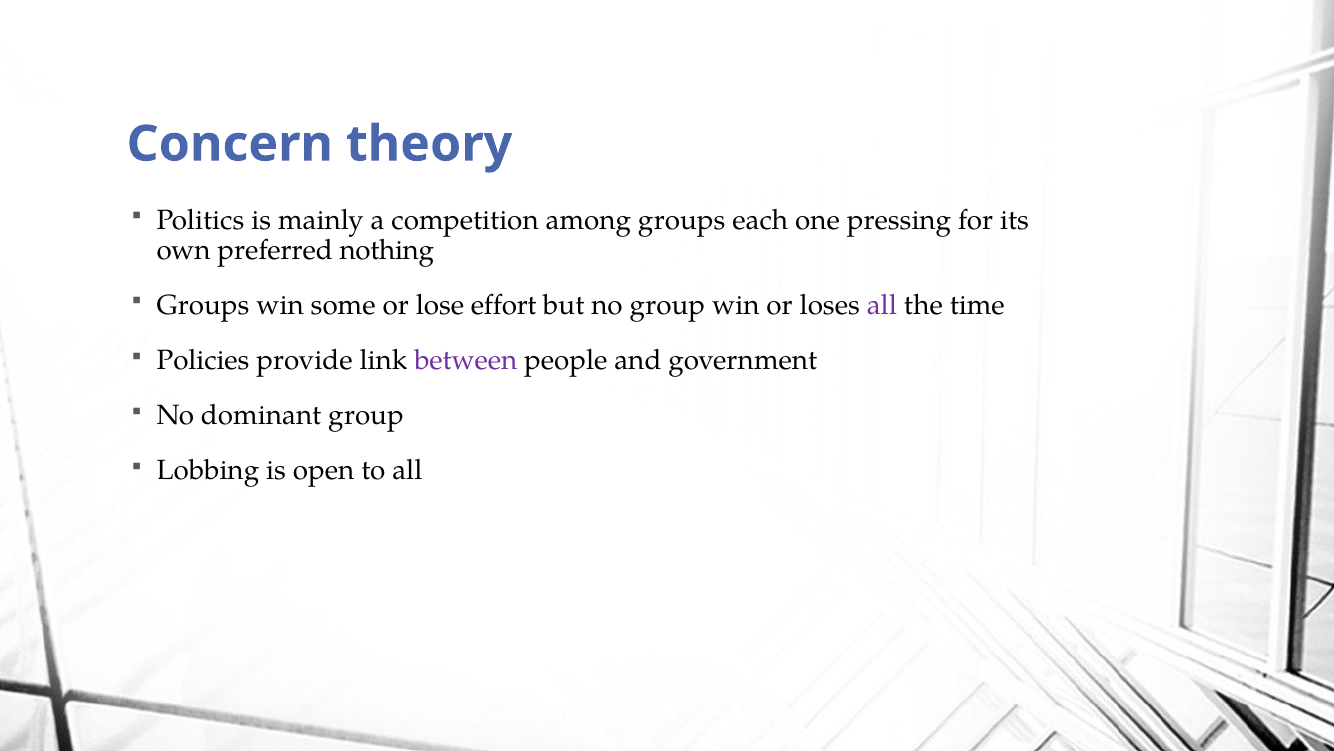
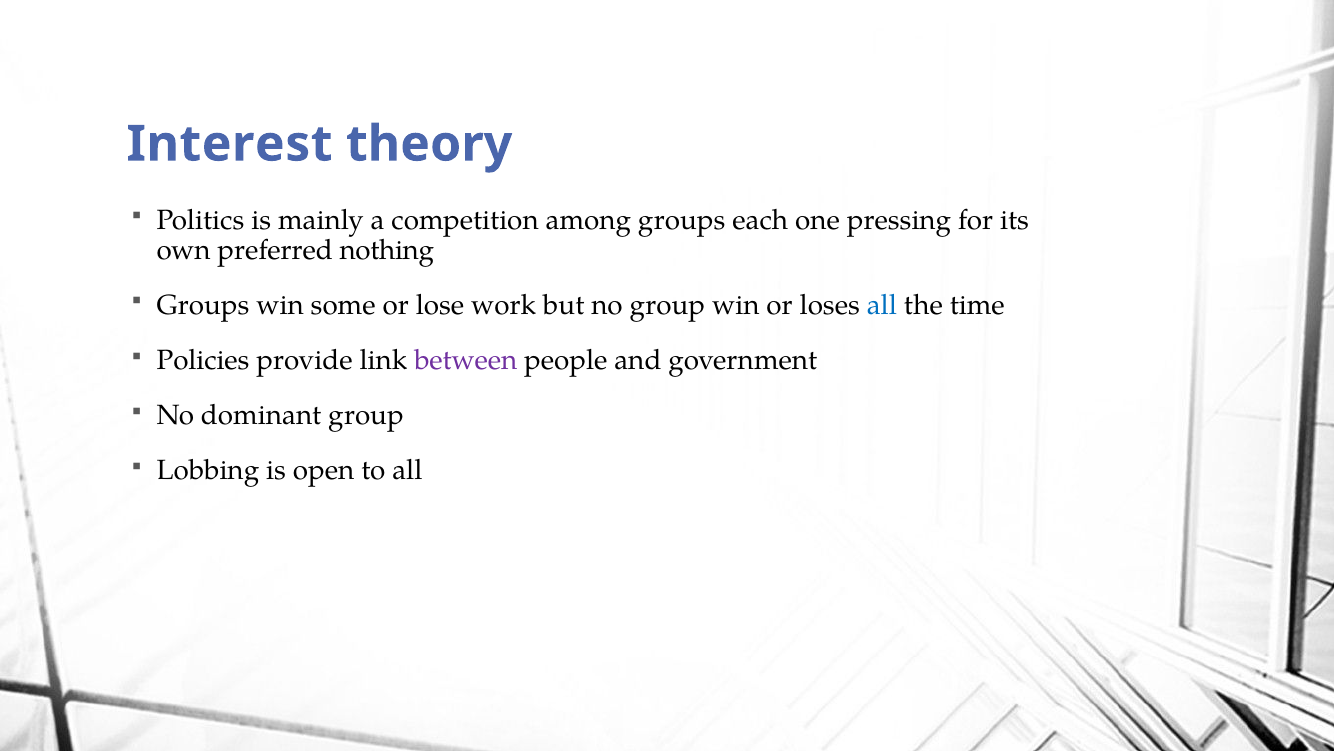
Concern: Concern -> Interest
effort: effort -> work
all at (882, 305) colour: purple -> blue
